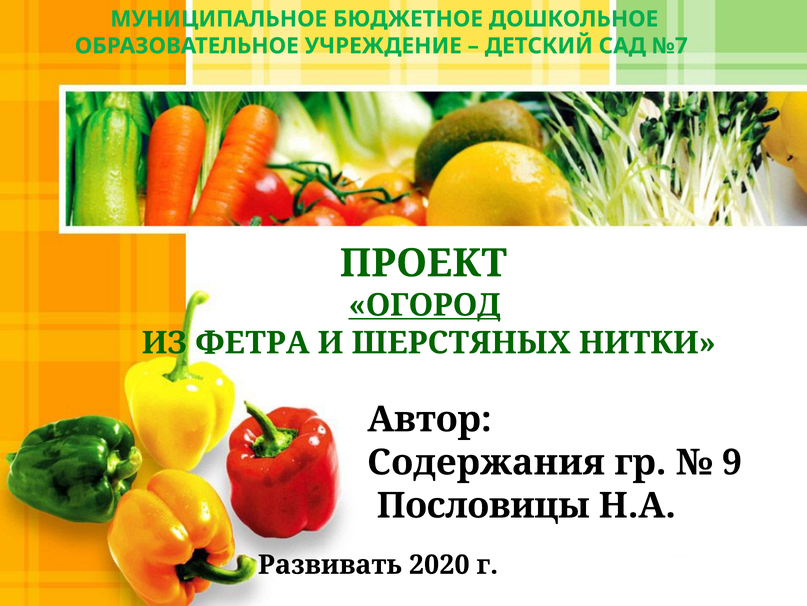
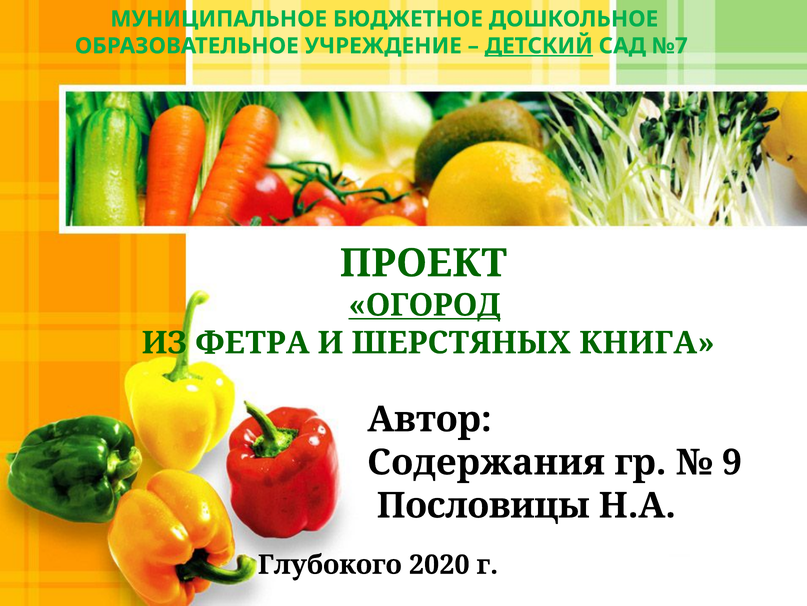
ДЕТСКИЙ underline: none -> present
НИТКИ: НИТКИ -> КНИГА
Развивать: Развивать -> Глубокого
